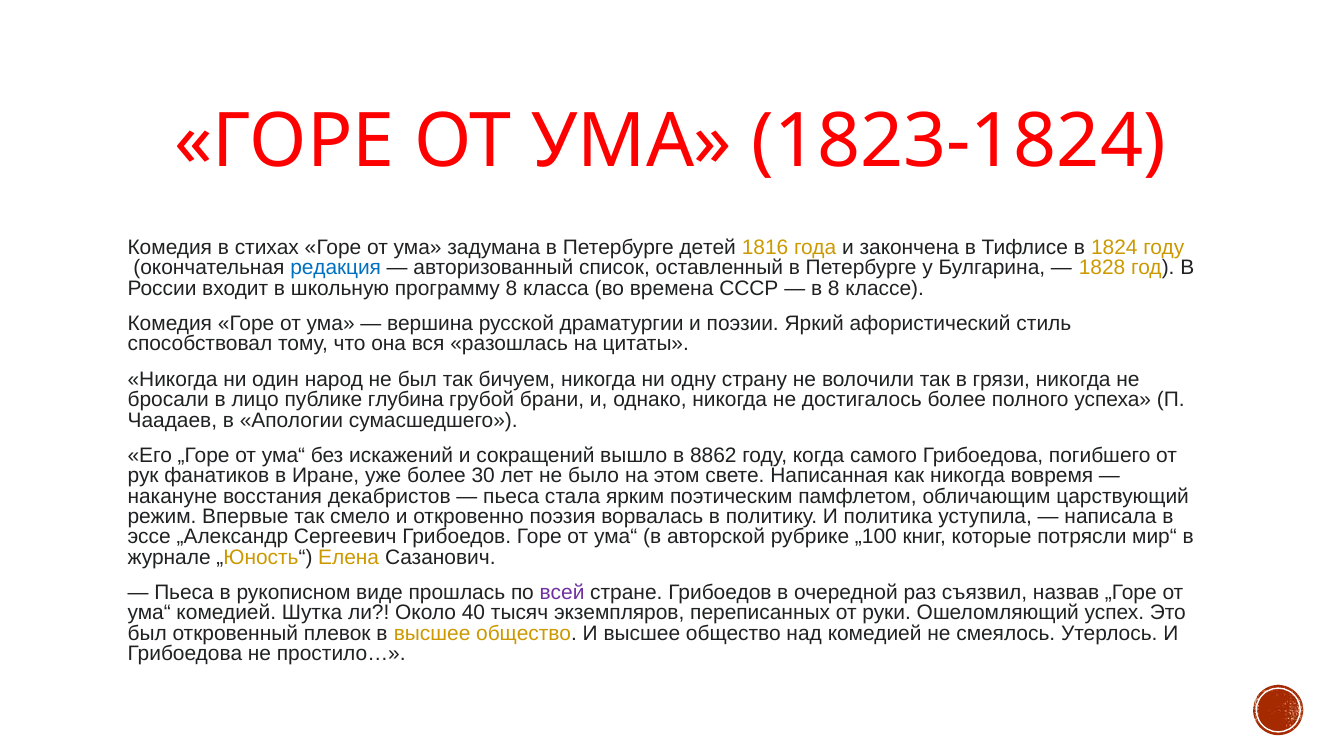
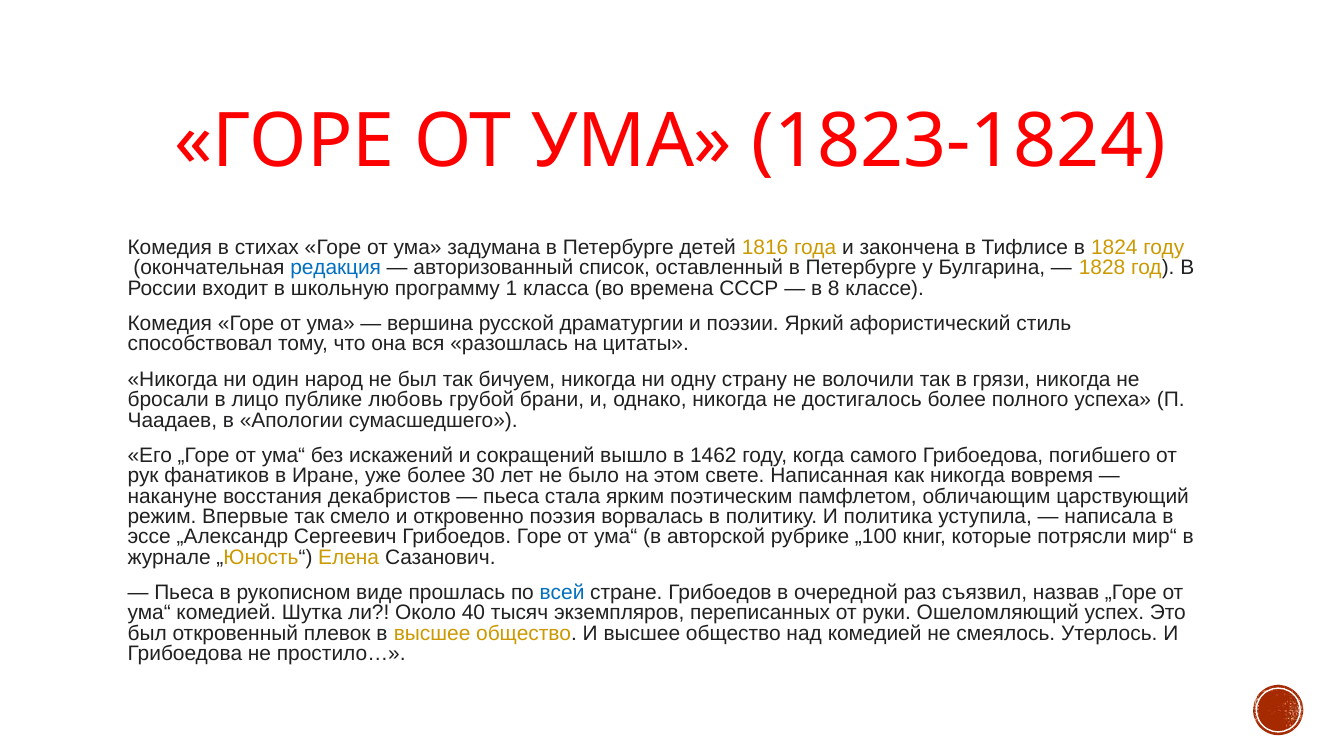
программу 8: 8 -> 1
глубина: глубина -> любовь
8862: 8862 -> 1462
всей colour: purple -> blue
